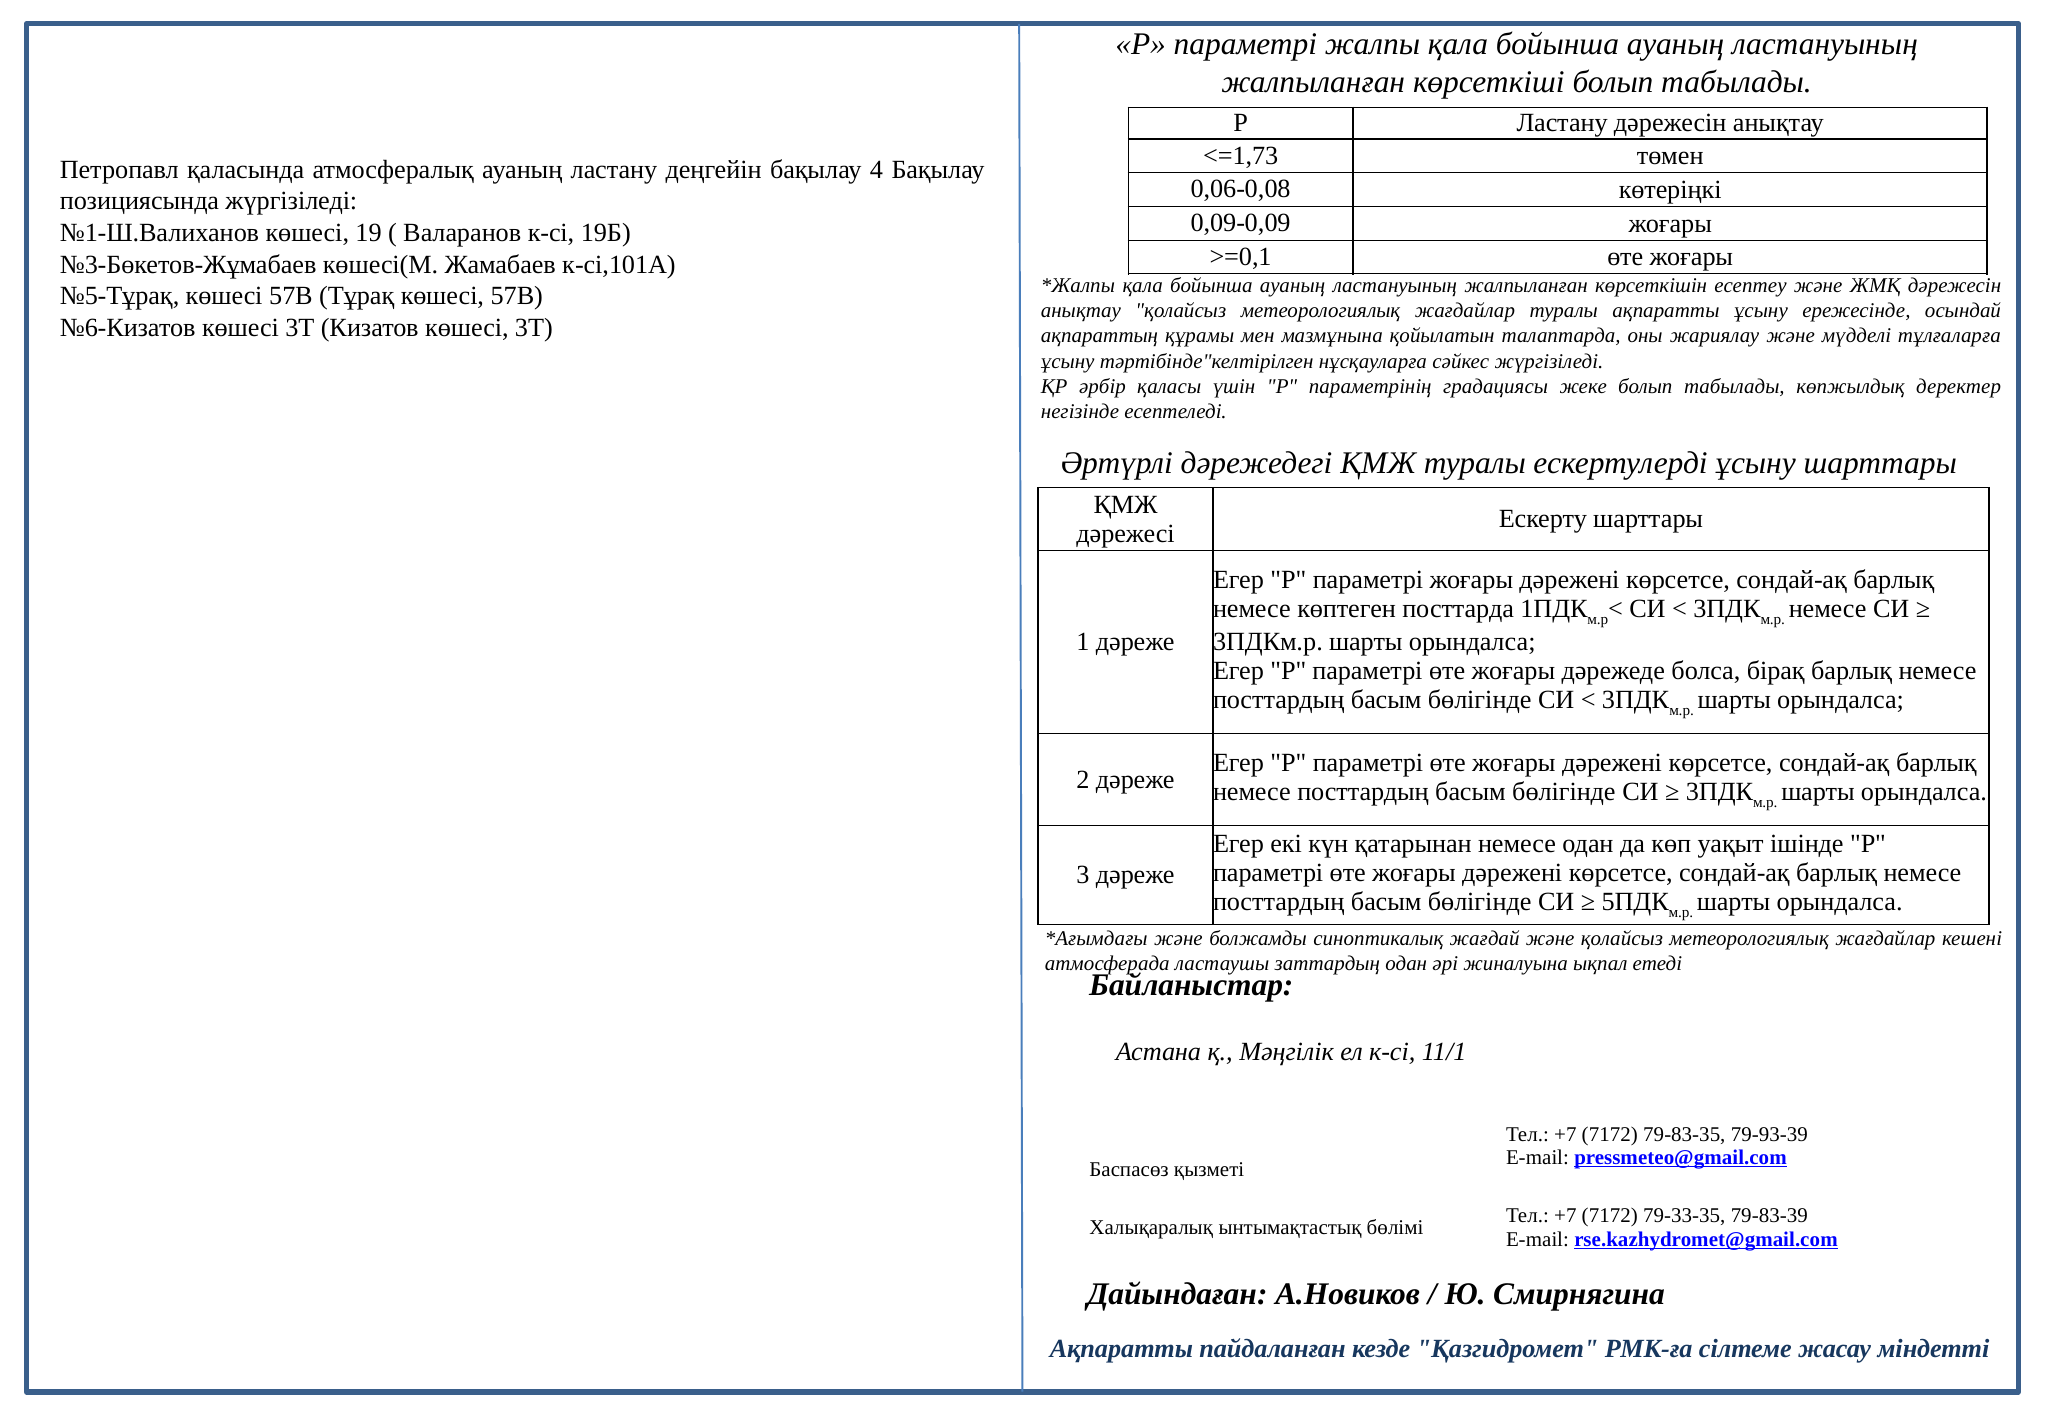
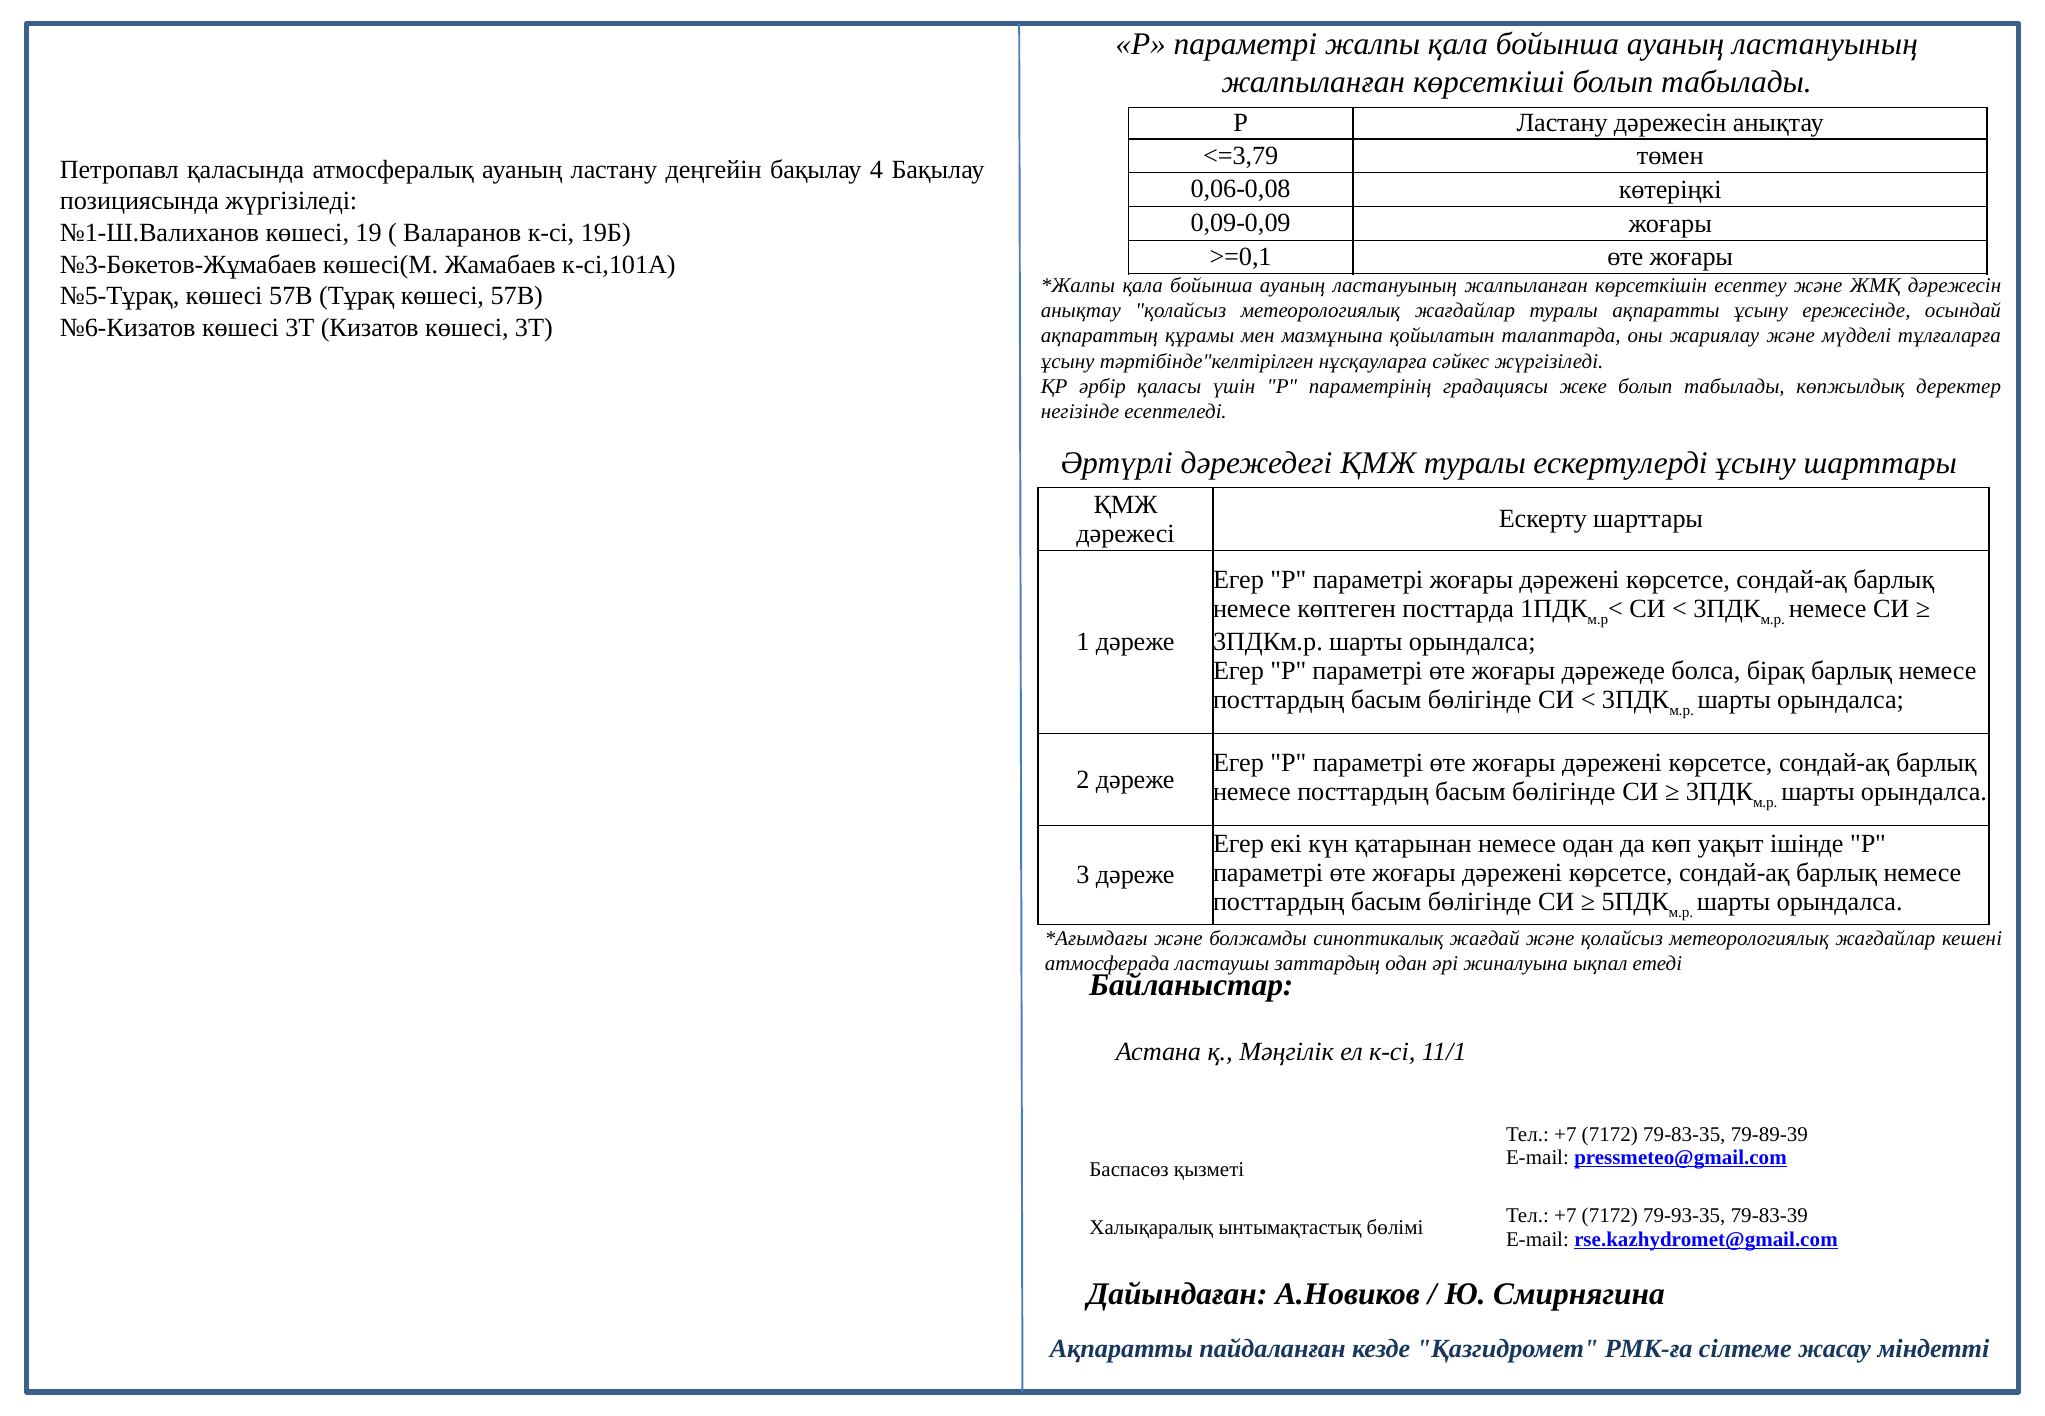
<=1,73: <=1,73 -> <=3,79
79-93-39: 79-93-39 -> 79-89-39
79-33-35: 79-33-35 -> 79-93-35
